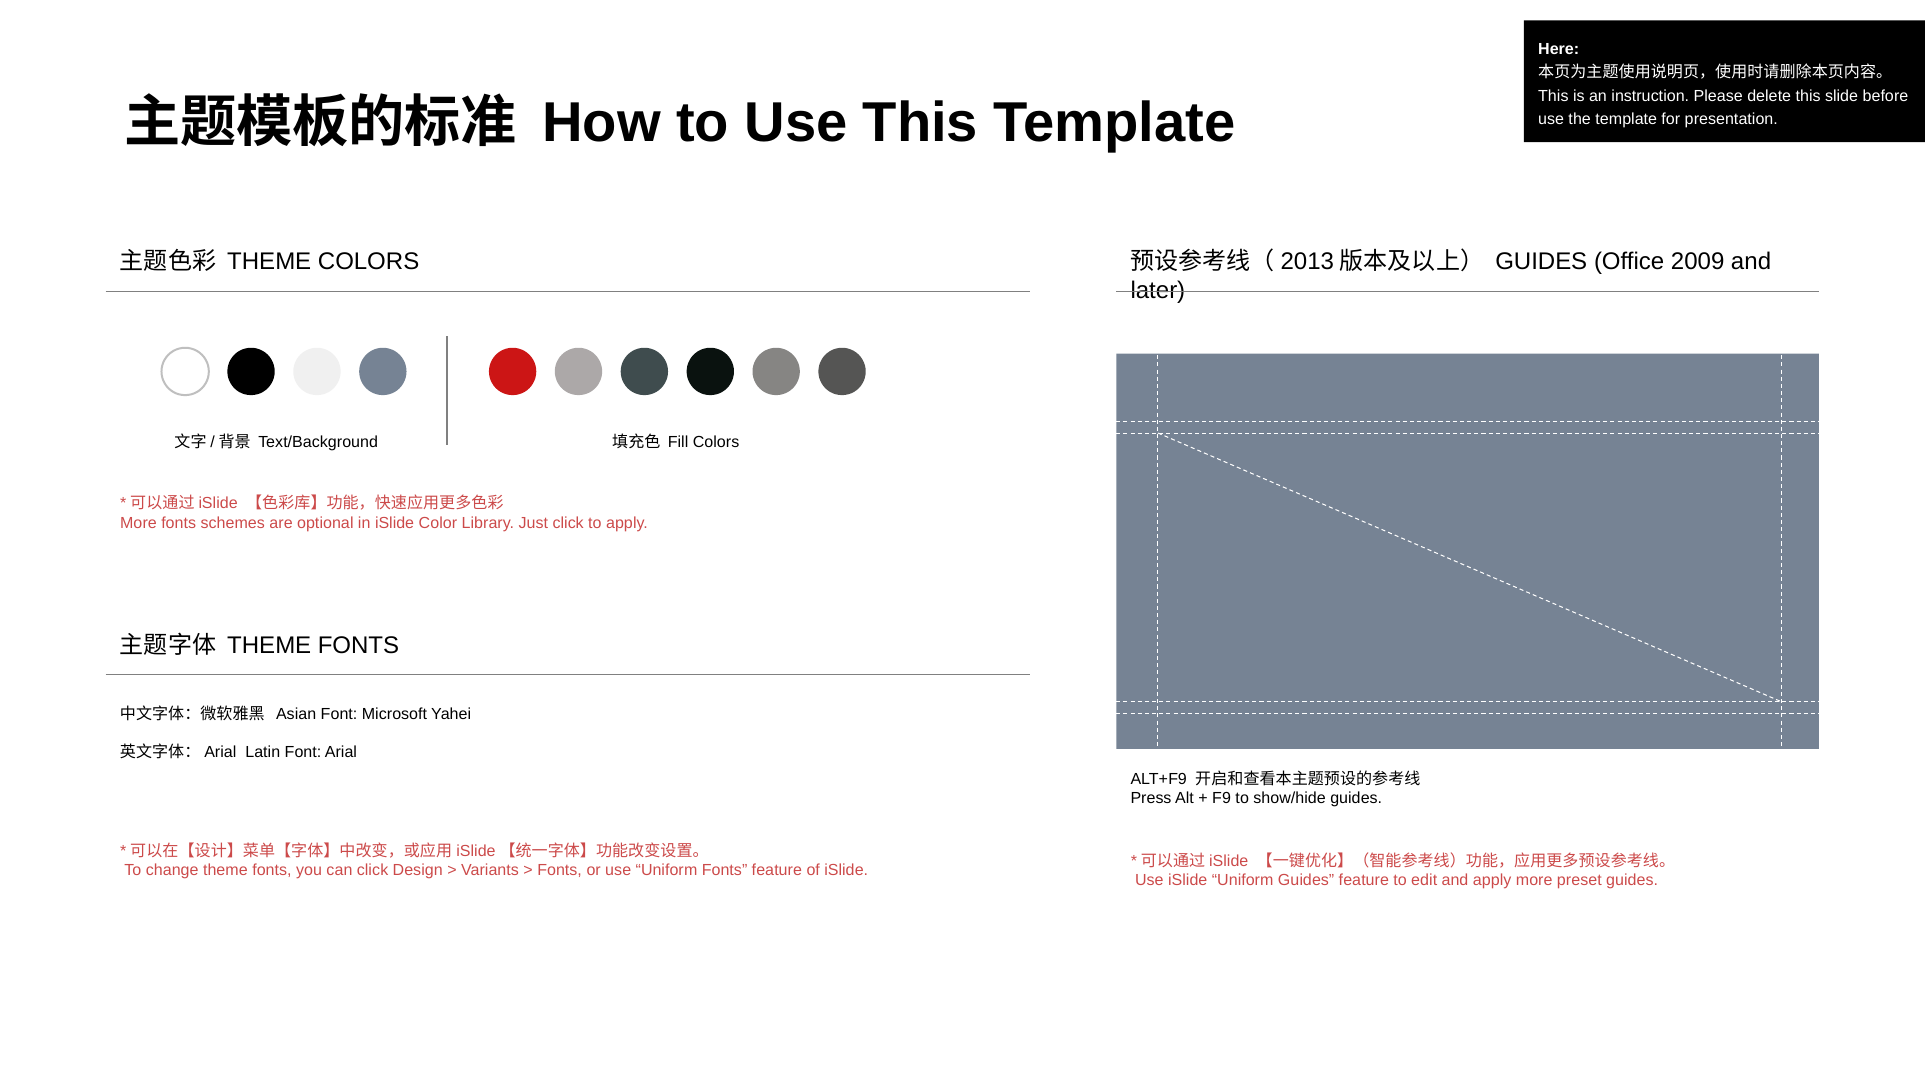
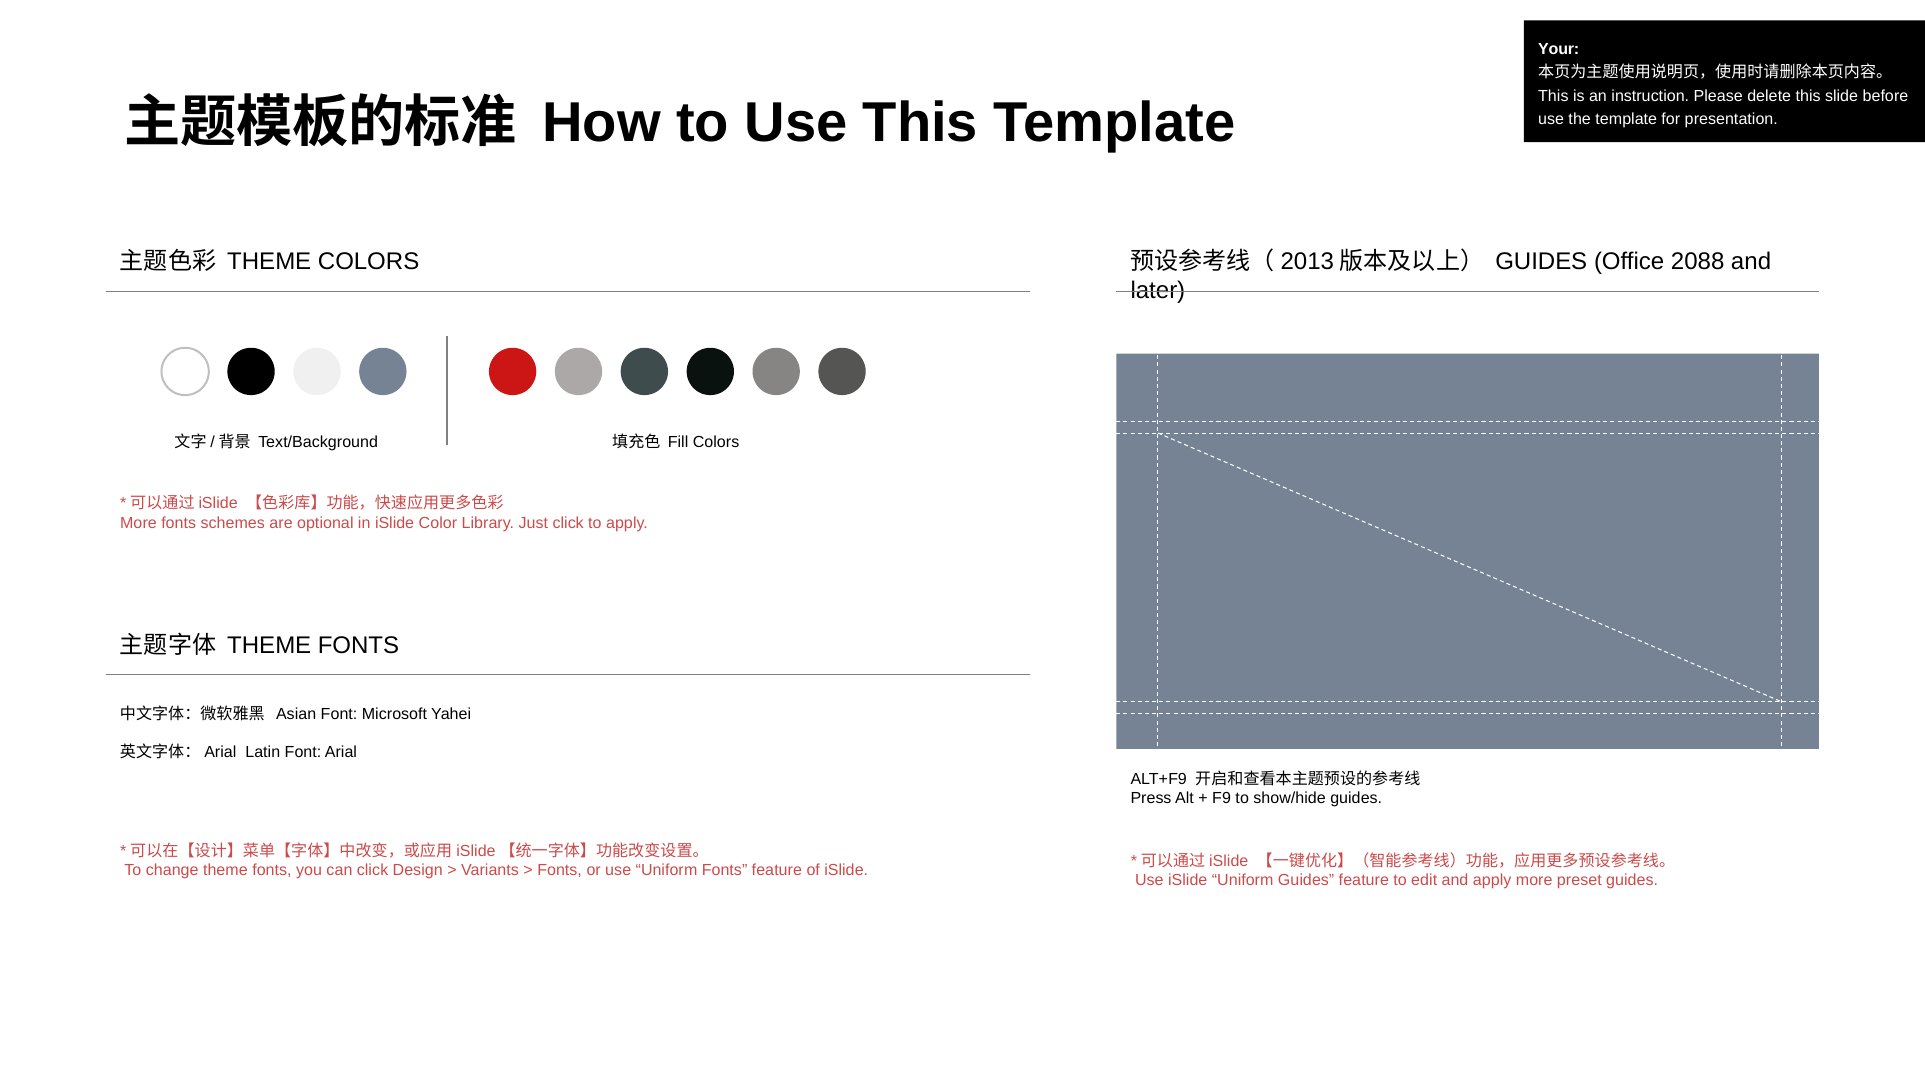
Here: Here -> Your
2009: 2009 -> 2088
